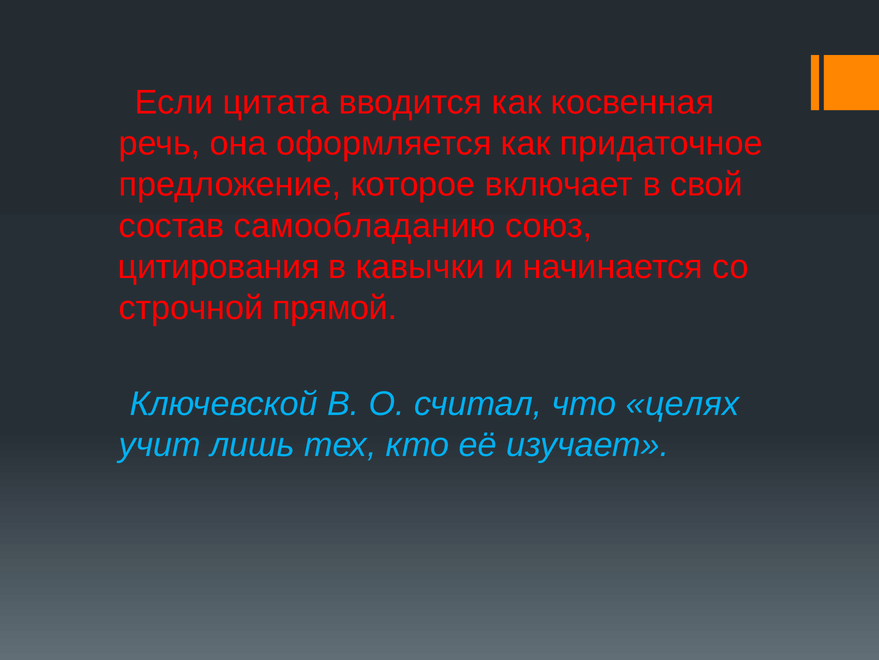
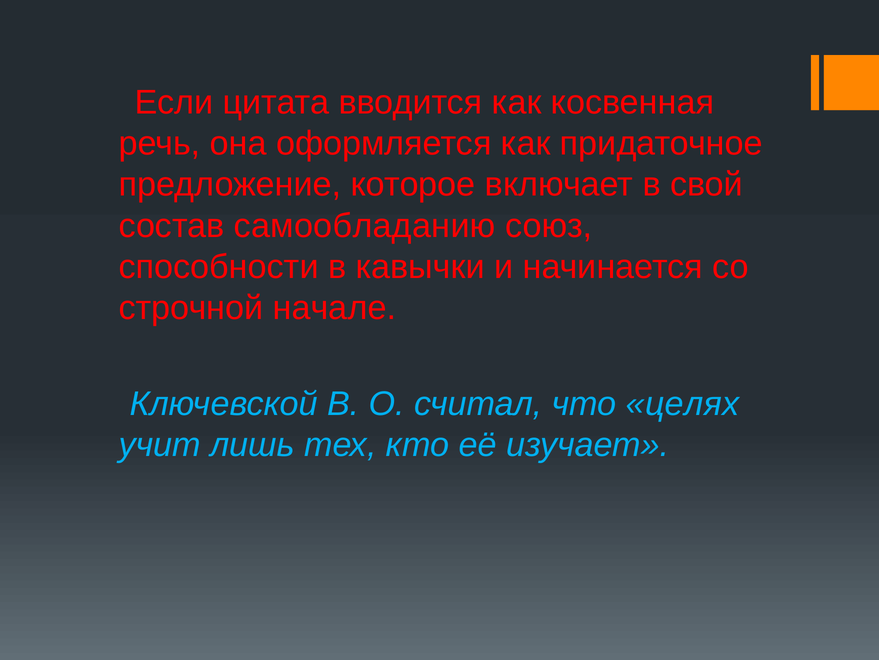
цитирования: цитирования -> способности
прямой: прямой -> начале
